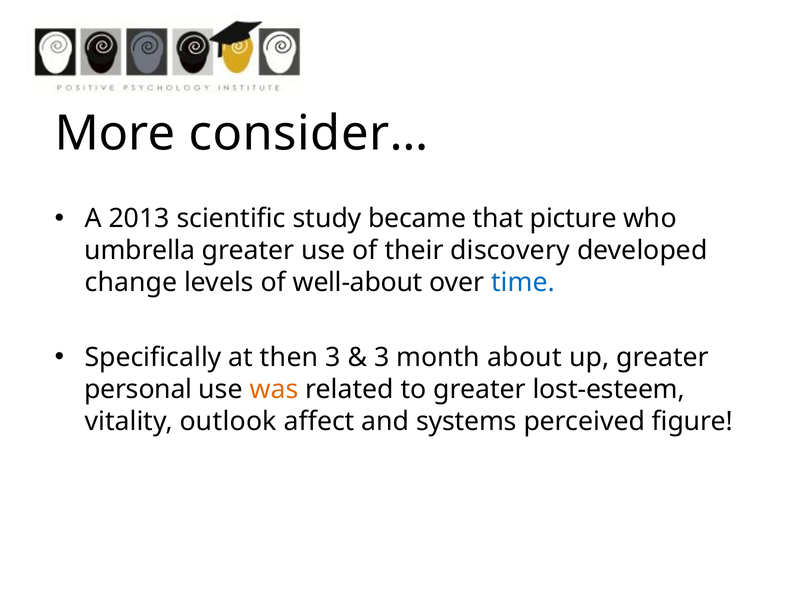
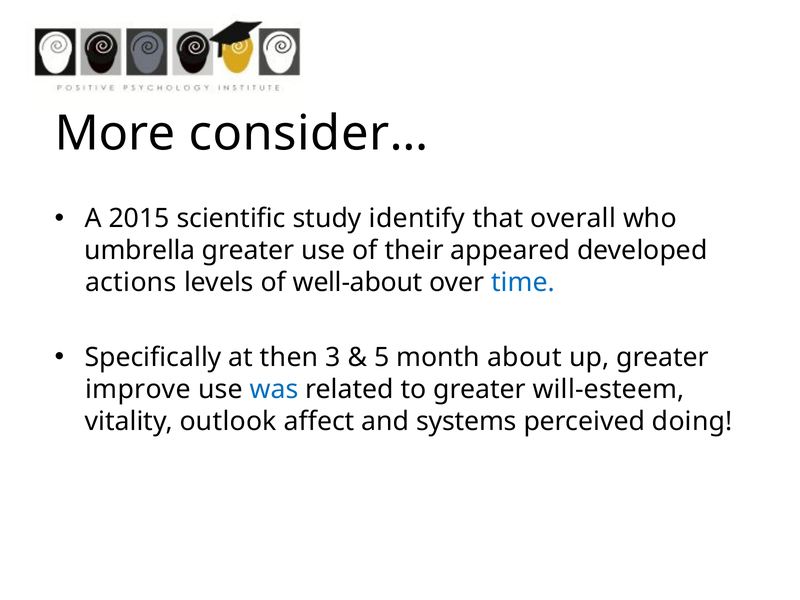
2013: 2013 -> 2015
became: became -> identify
picture: picture -> overall
discovery: discovery -> appeared
change: change -> actions
3 at (382, 357): 3 -> 5
personal: personal -> improve
was colour: orange -> blue
lost-esteem: lost-esteem -> will-esteem
figure: figure -> doing
